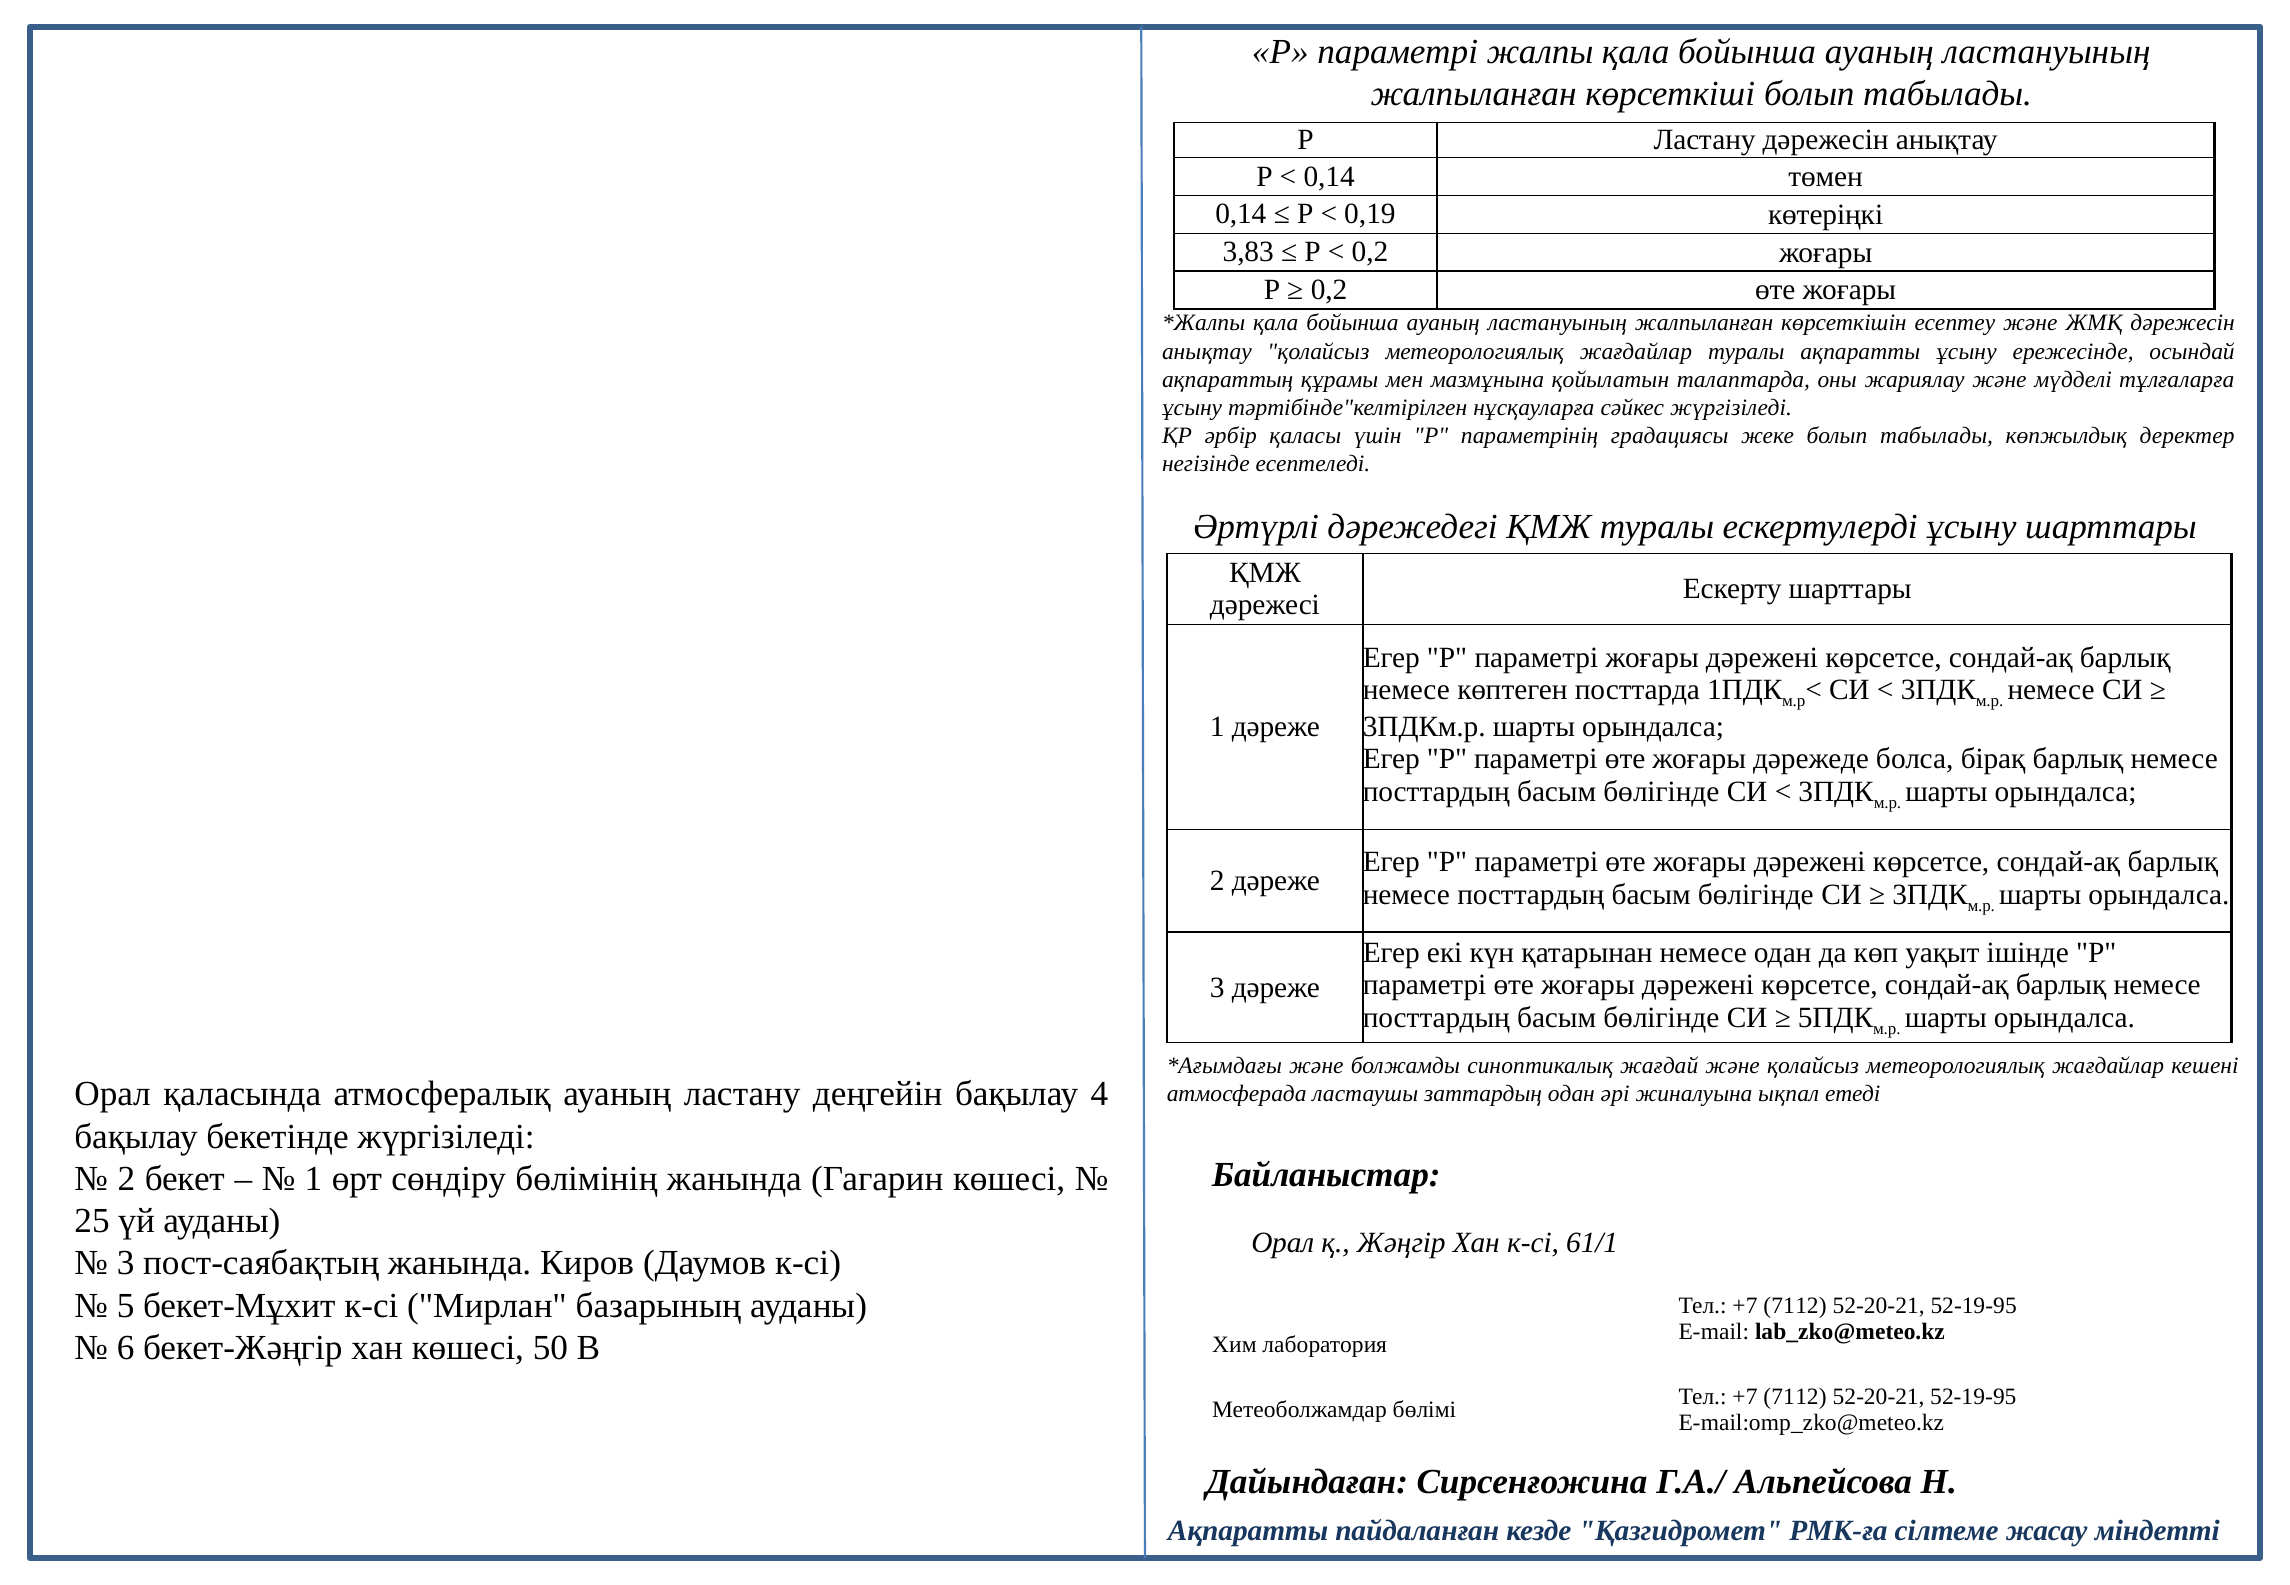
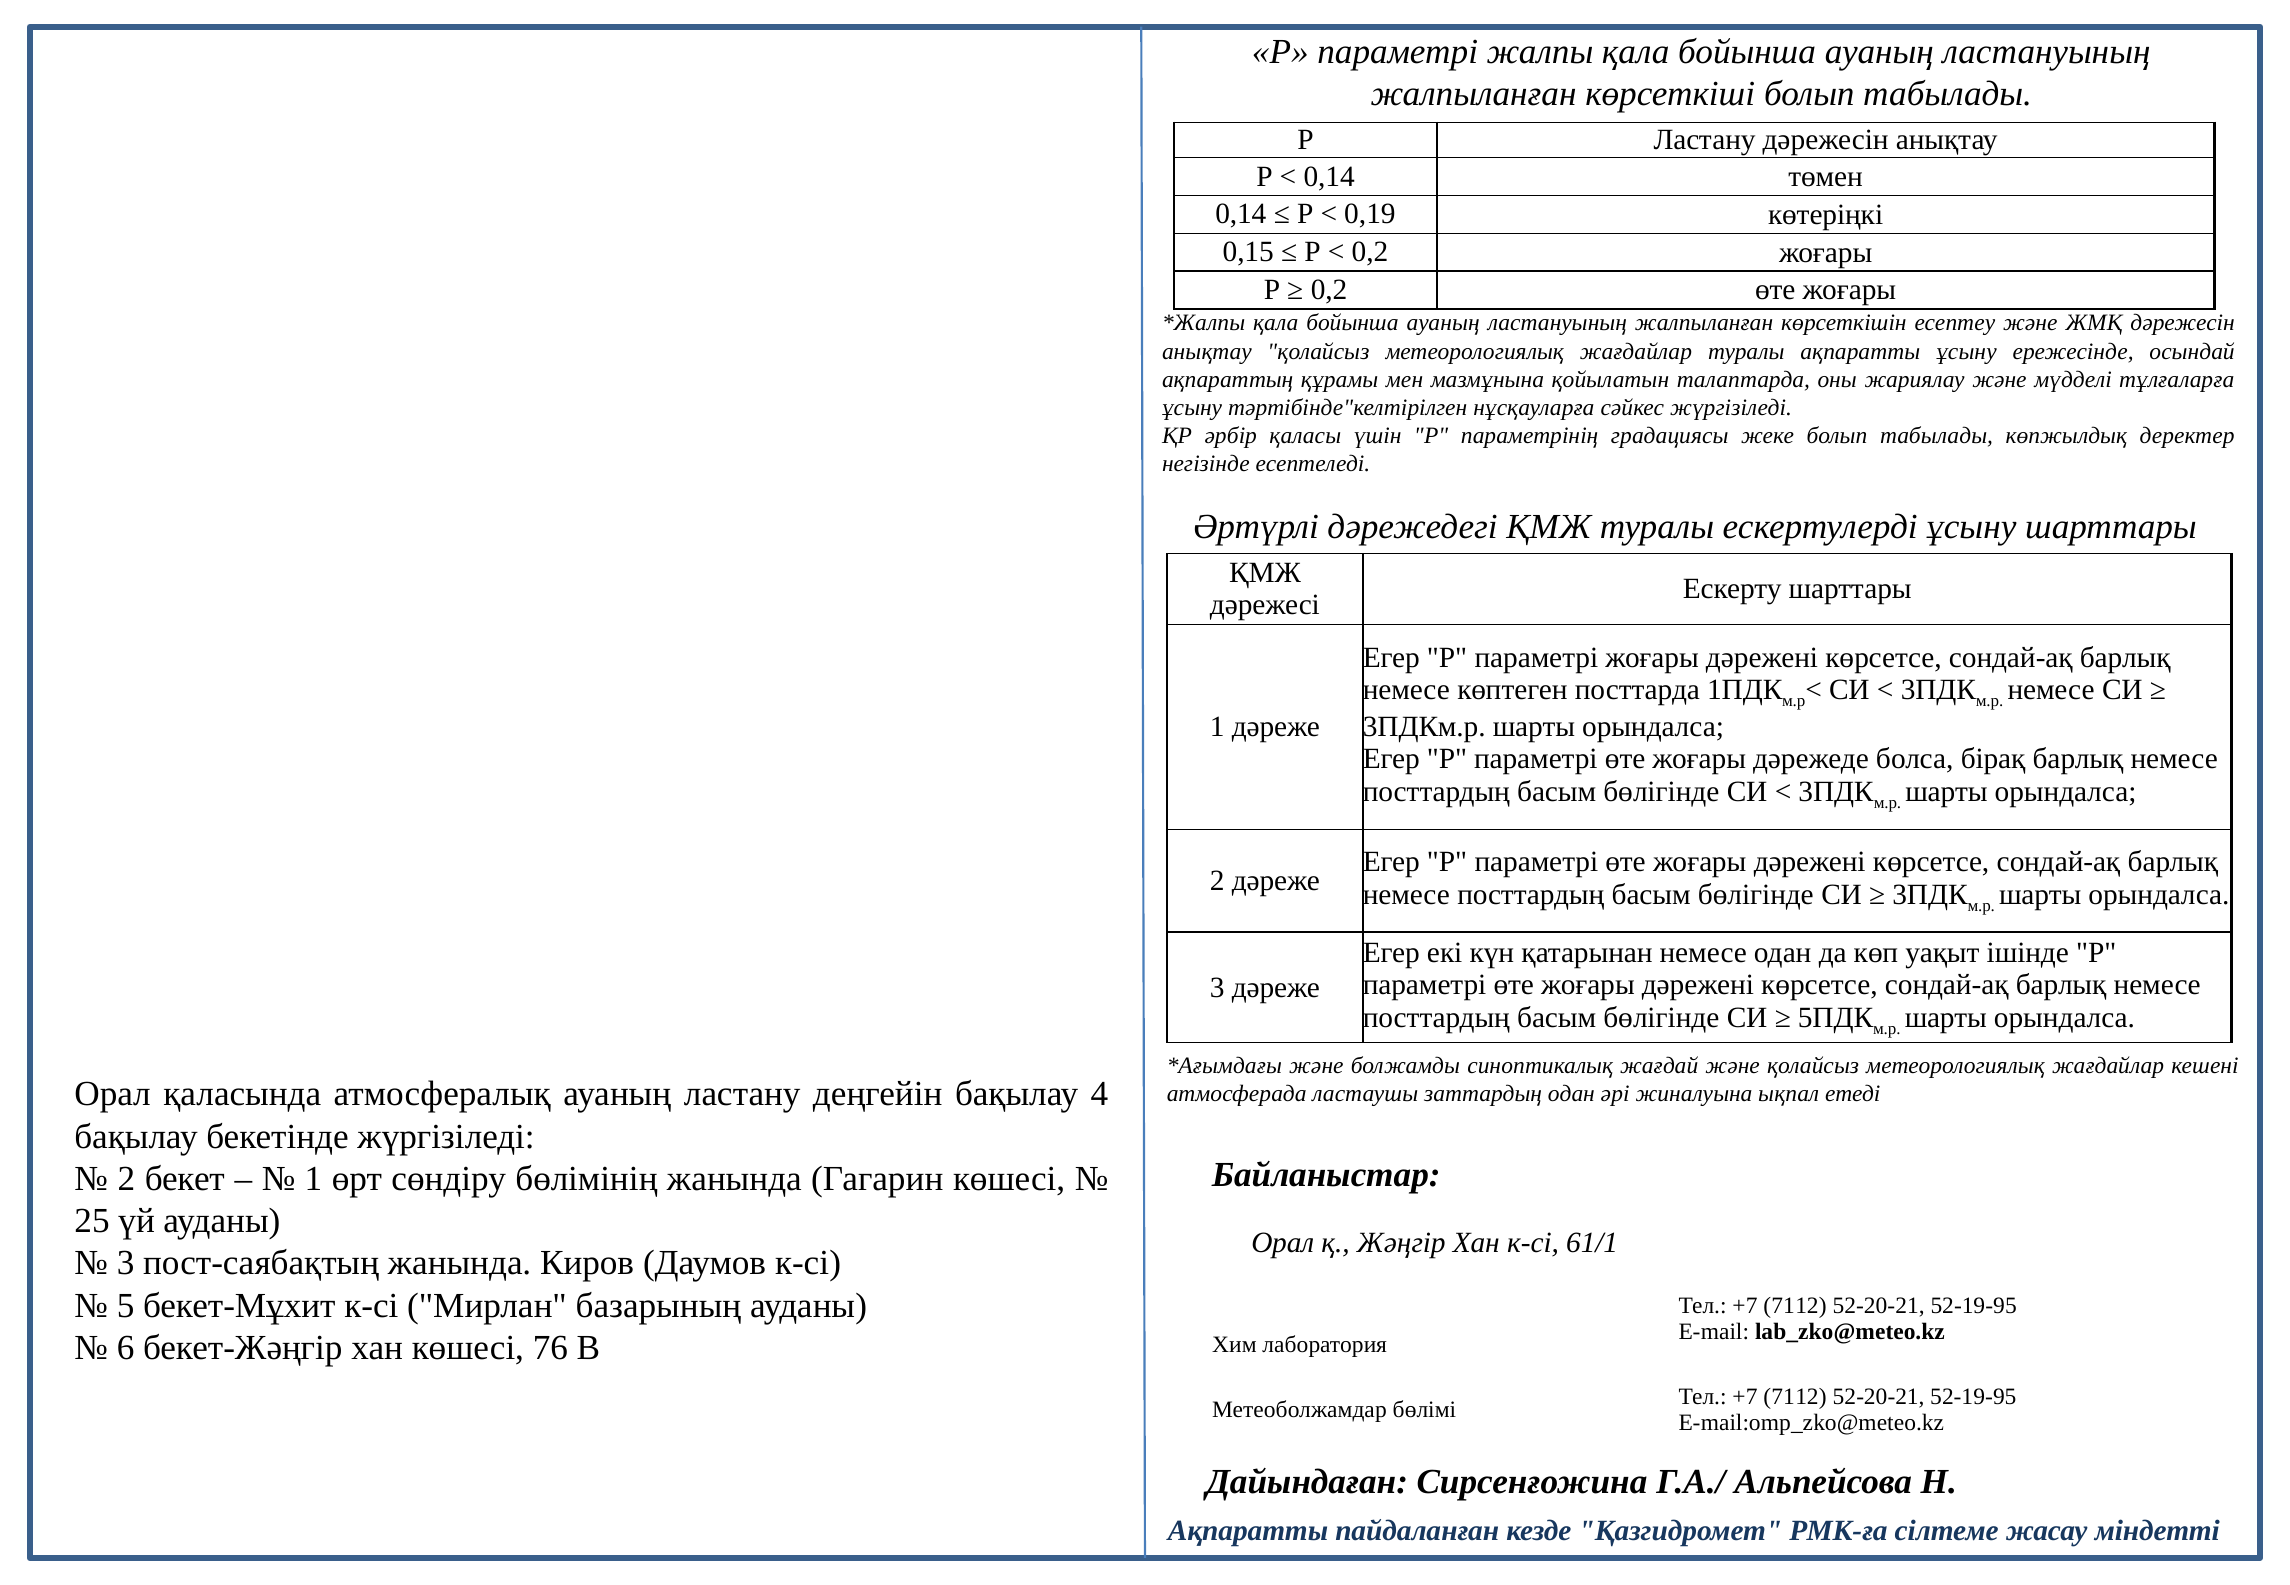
3,83: 3,83 -> 0,15
50: 50 -> 76
